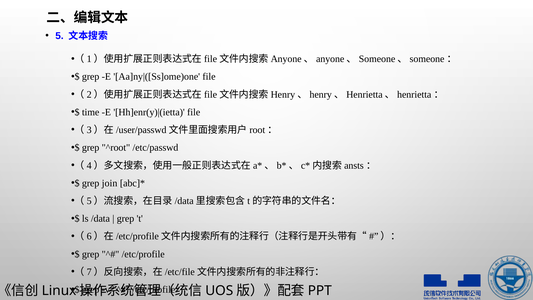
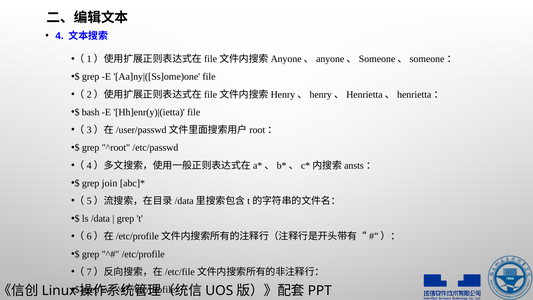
5: 5 -> 4
time: time -> bash
